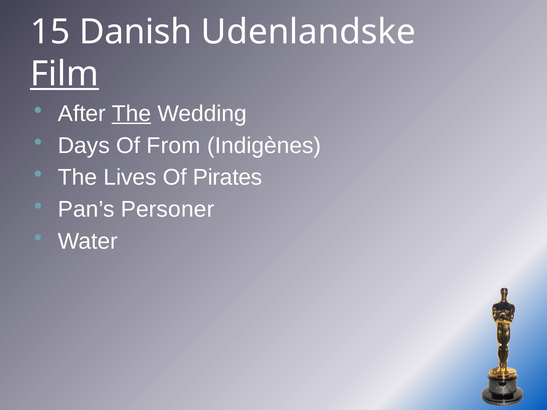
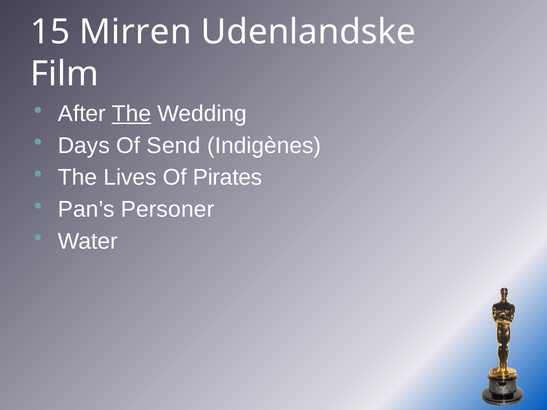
Danish: Danish -> Mirren
Film underline: present -> none
From: From -> Send
